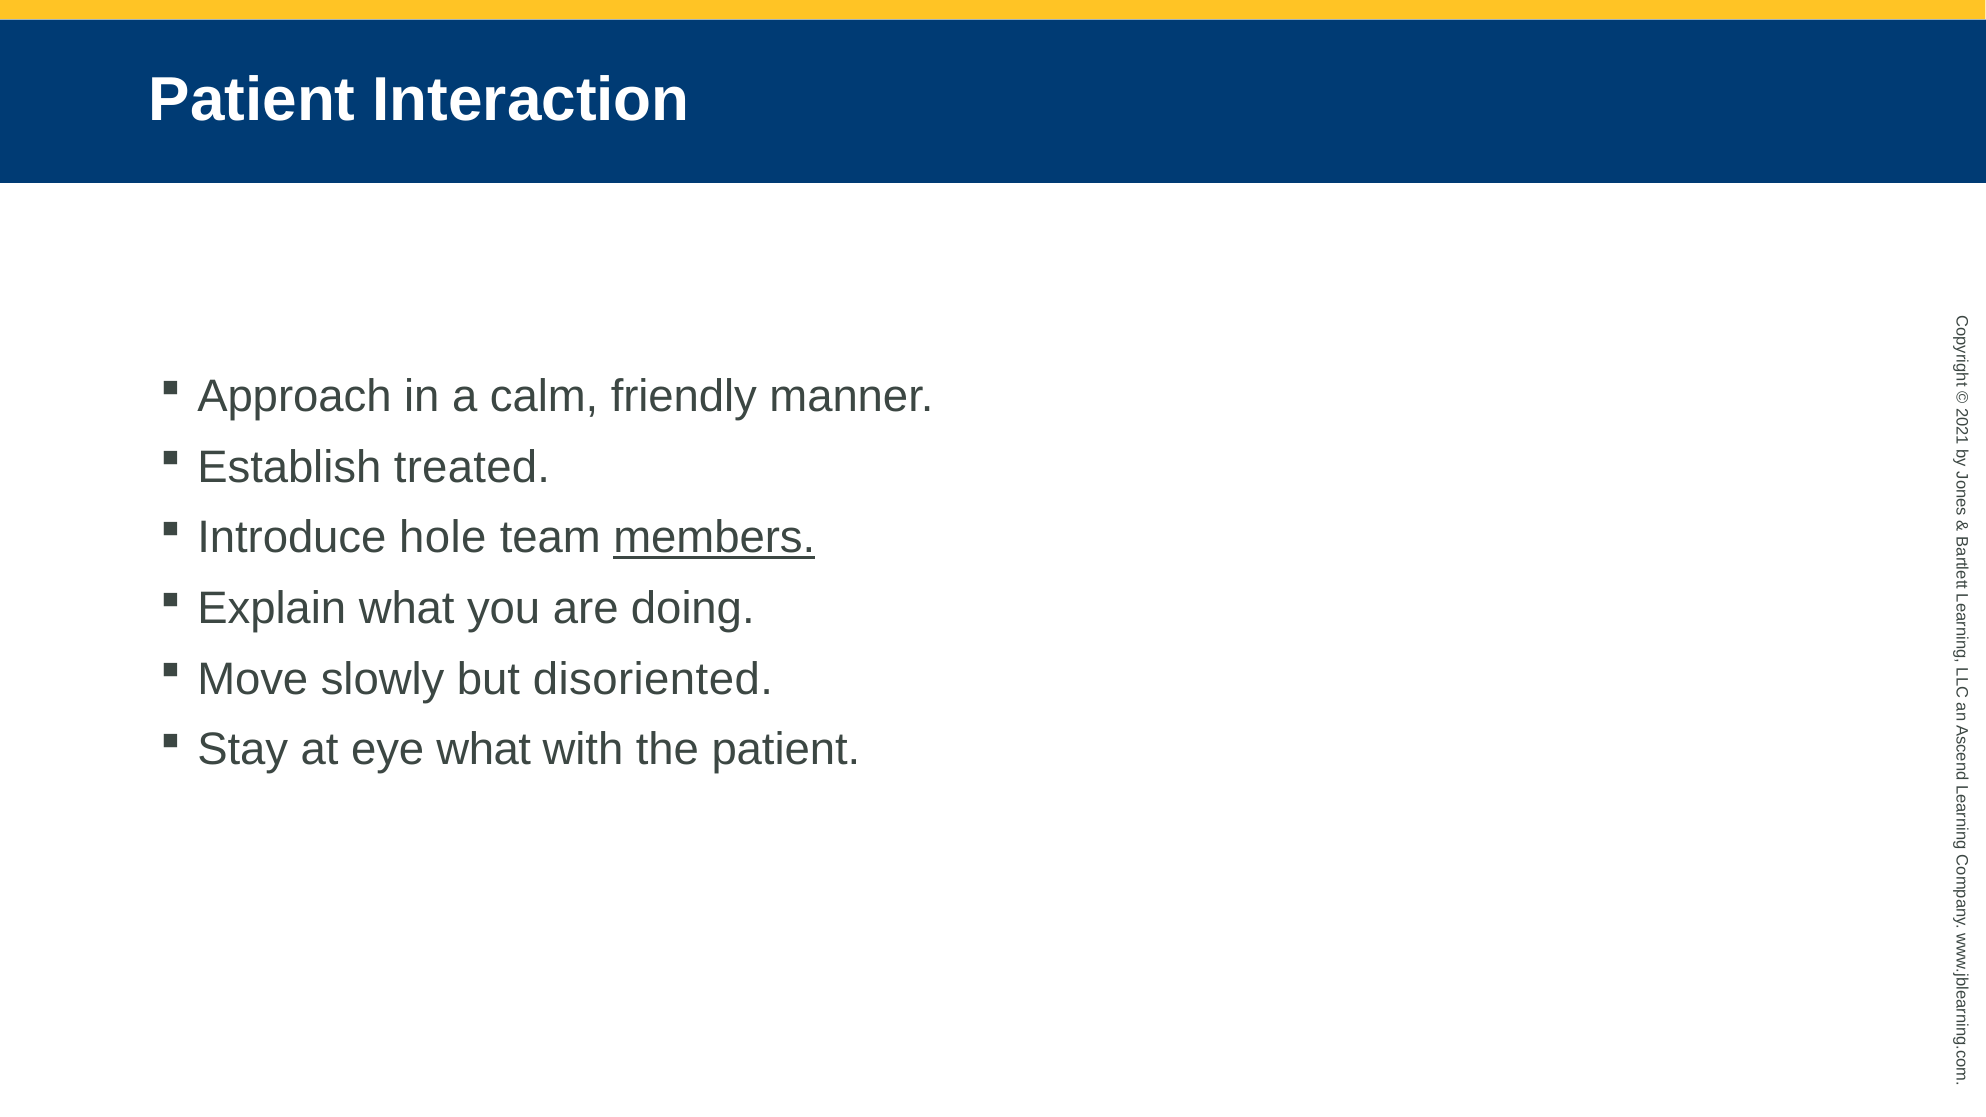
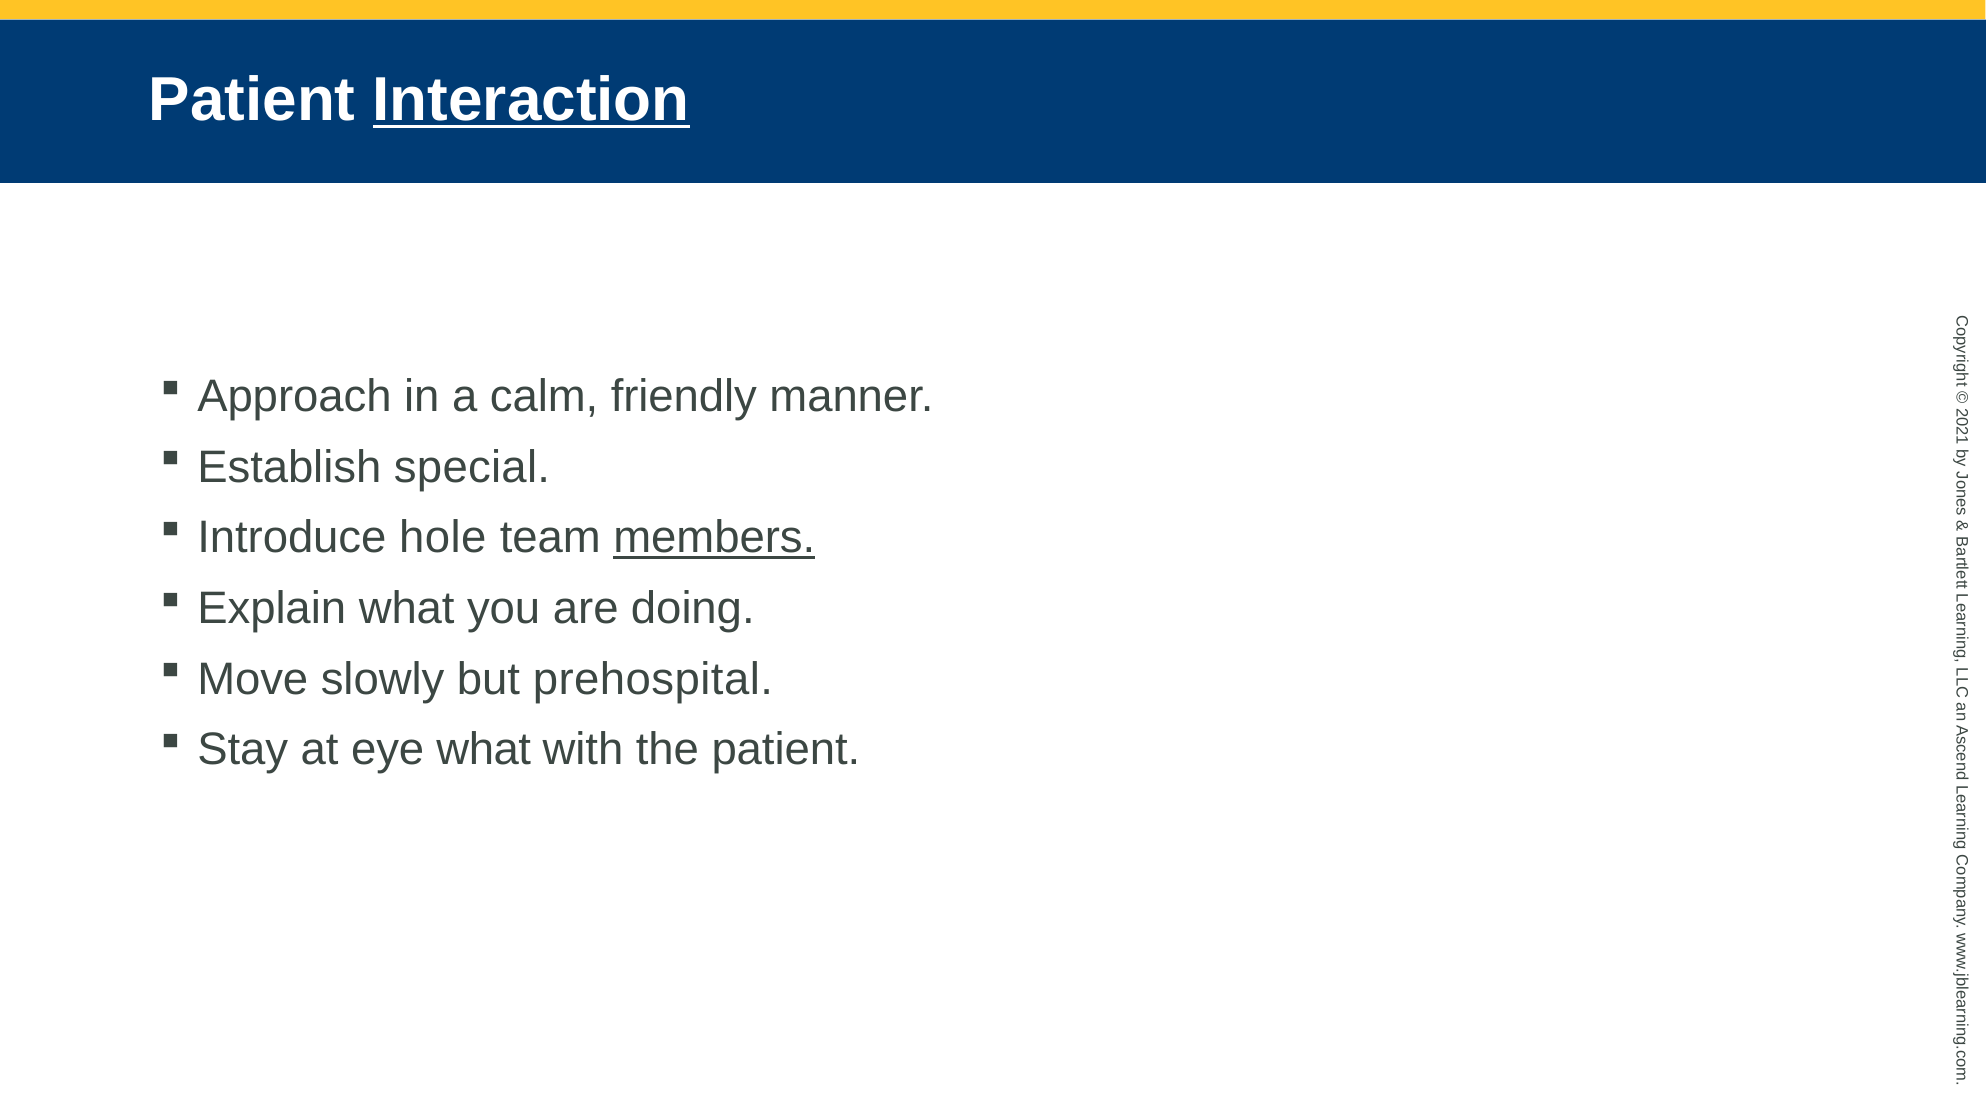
Interaction underline: none -> present
treated: treated -> special
disoriented: disoriented -> prehospital
